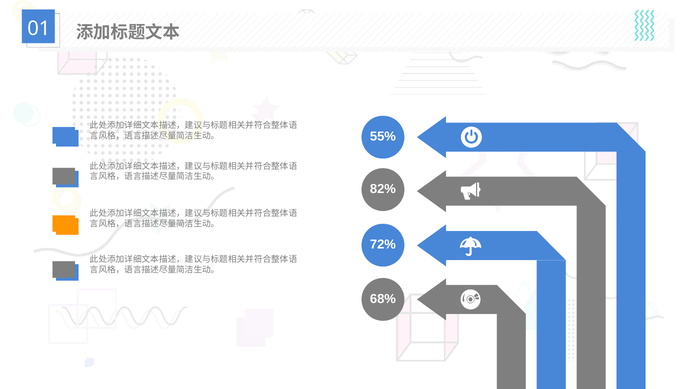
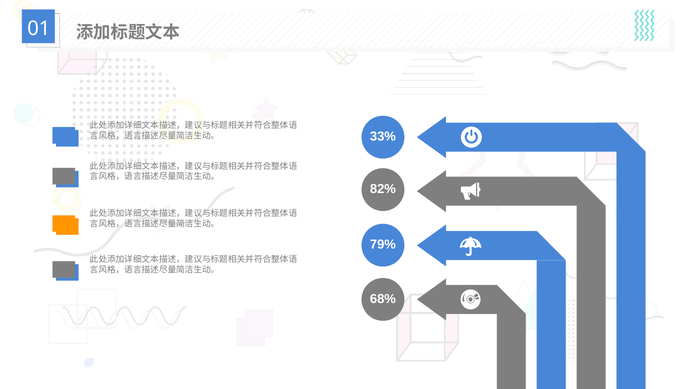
55%: 55% -> 33%
72%: 72% -> 79%
